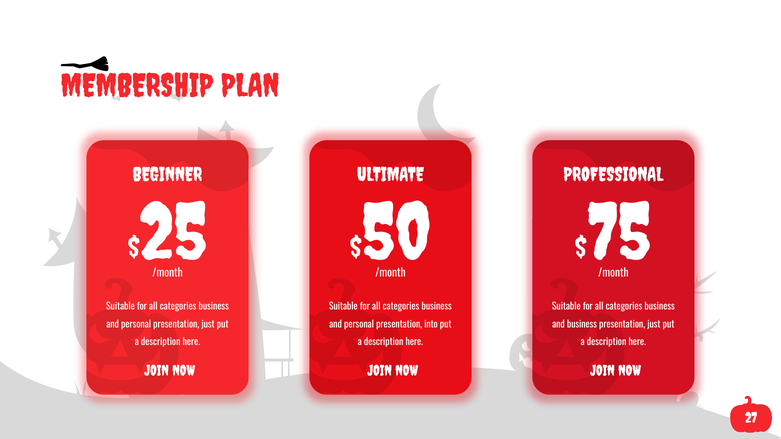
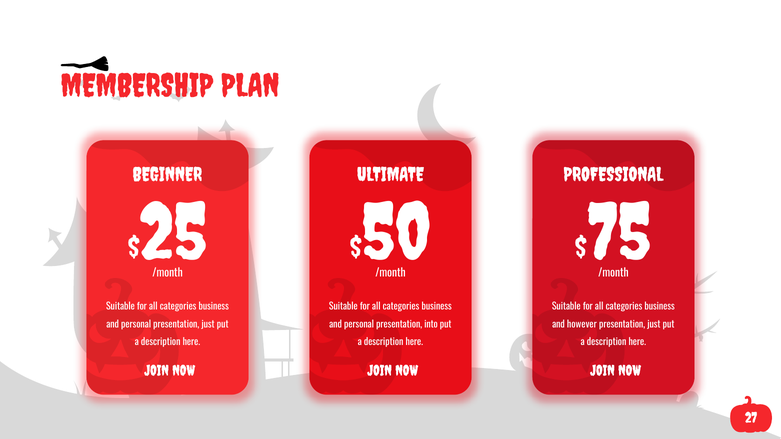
and business: business -> however
